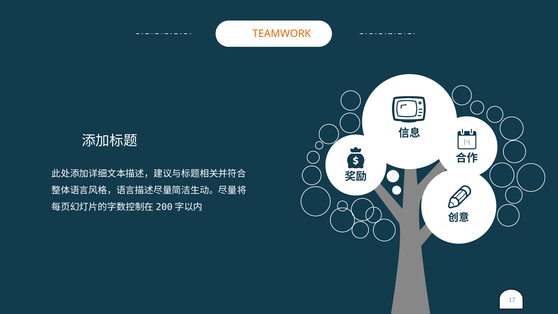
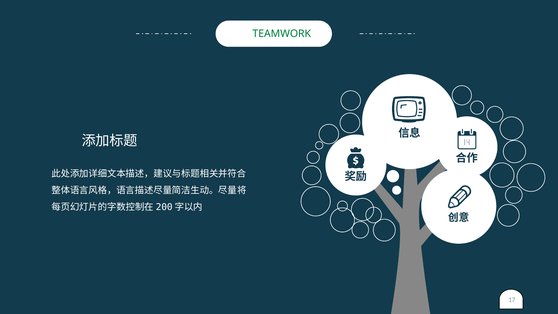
TEAMWORK colour: orange -> green
